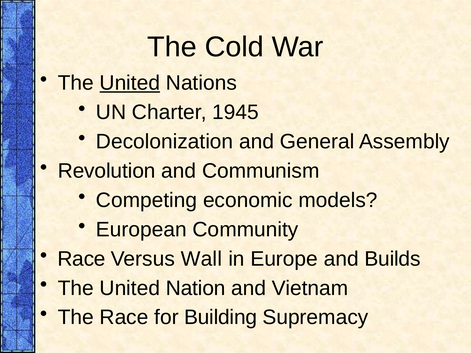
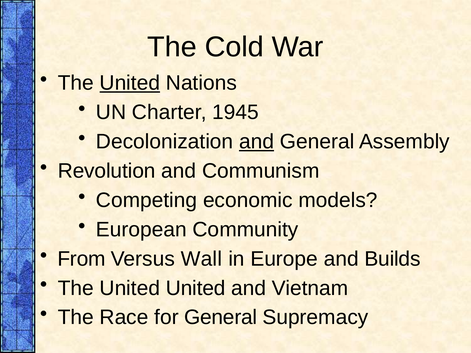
and at (257, 142) underline: none -> present
Race at (81, 259): Race -> From
United Nation: Nation -> United
for Building: Building -> General
